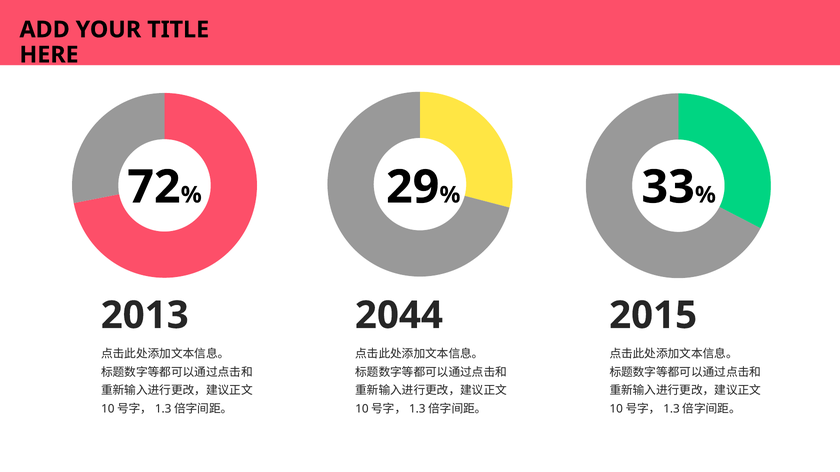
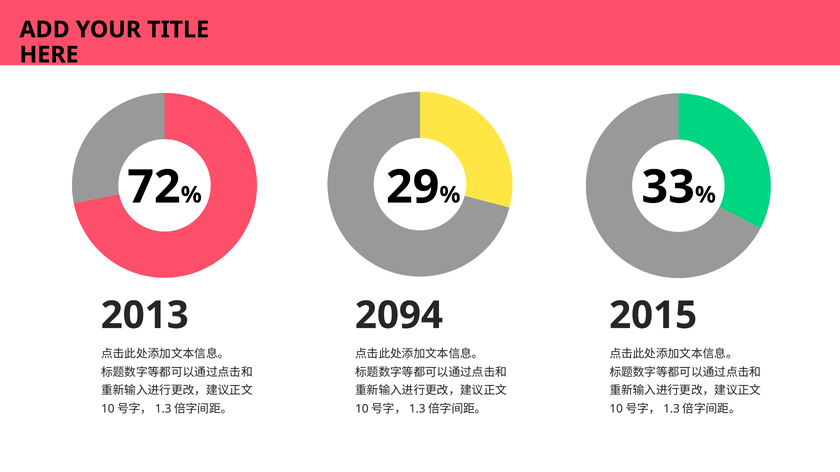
2044: 2044 -> 2094
